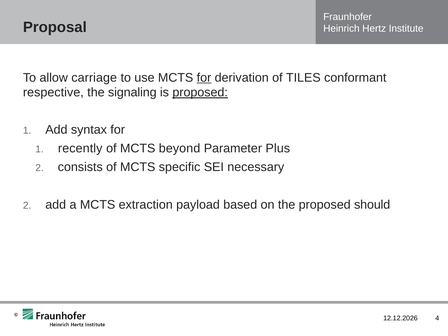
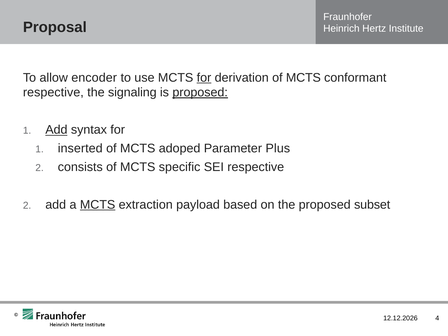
carriage: carriage -> encoder
derivation of TILES: TILES -> MCTS
Add at (56, 130) underline: none -> present
recently: recently -> inserted
beyond: beyond -> adoped
SEI necessary: necessary -> respective
MCTS at (98, 205) underline: none -> present
should: should -> subset
